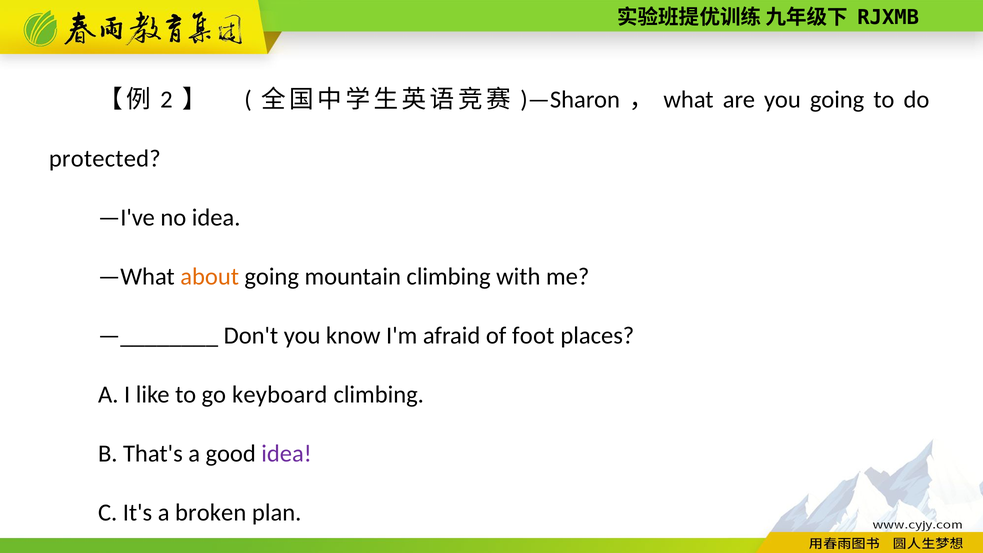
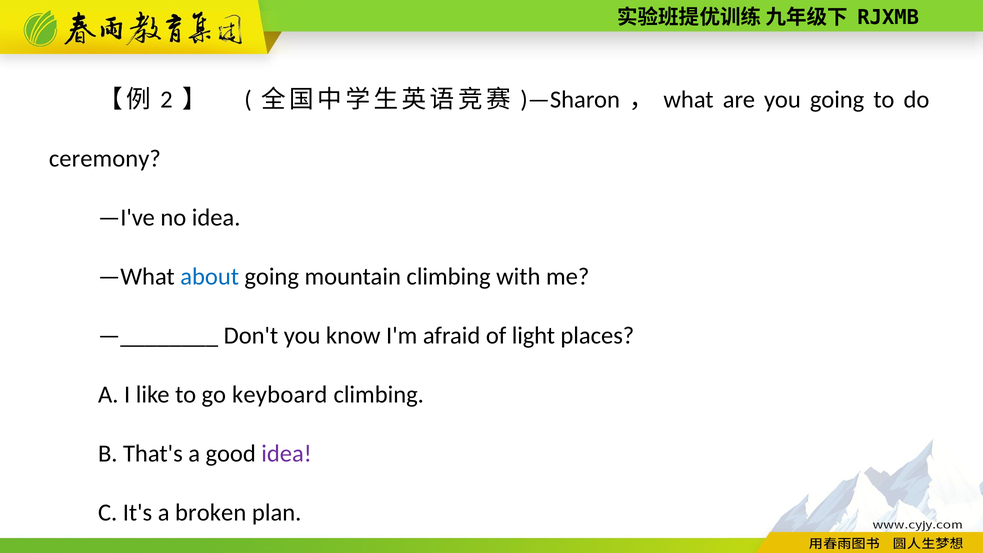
protected: protected -> ceremony
about colour: orange -> blue
foot: foot -> light
